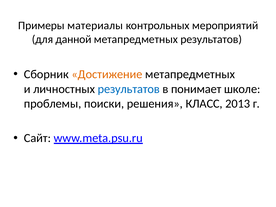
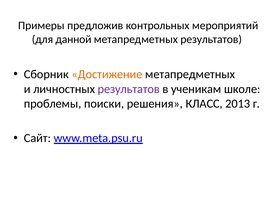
материалы: материалы -> предложив
результатов at (129, 89) colour: blue -> purple
понимает: понимает -> ученикам
